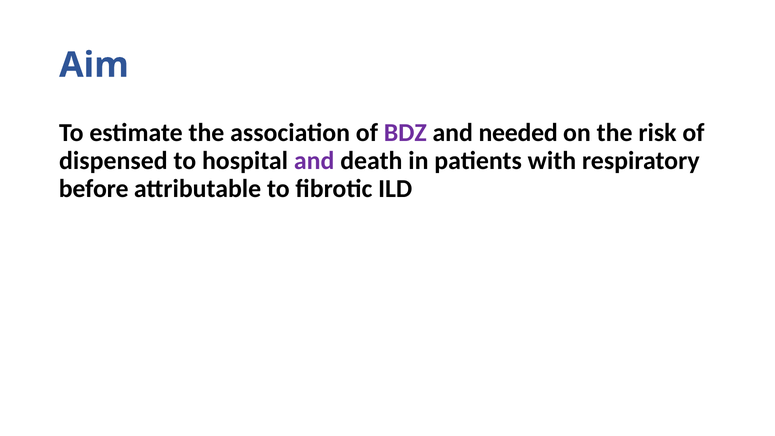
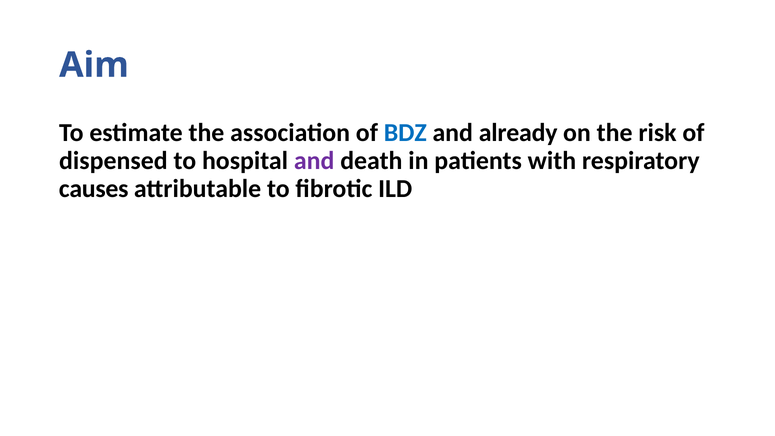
BDZ colour: purple -> blue
needed: needed -> already
before: before -> causes
